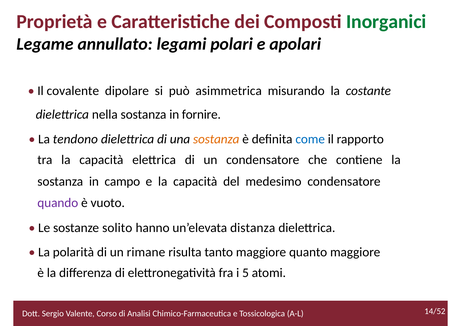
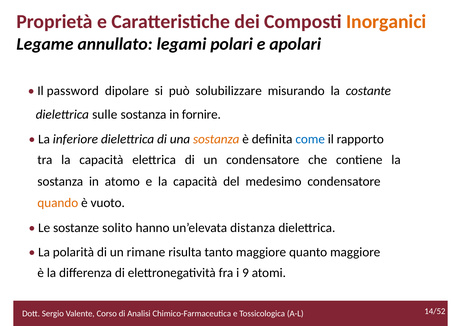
Inorganici colour: green -> orange
covalente: covalente -> password
asimmetrica: asimmetrica -> solubilizzare
nella: nella -> sulle
tendono: tendono -> inferiore
campo: campo -> atomo
quando colour: purple -> orange
5: 5 -> 9
